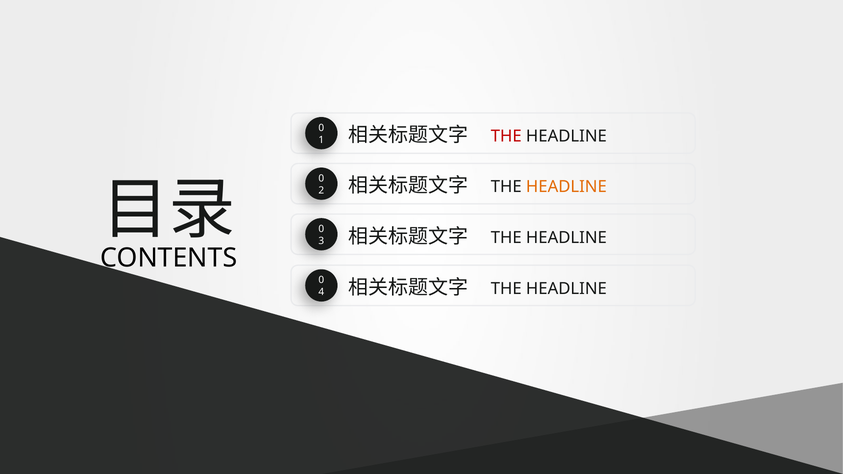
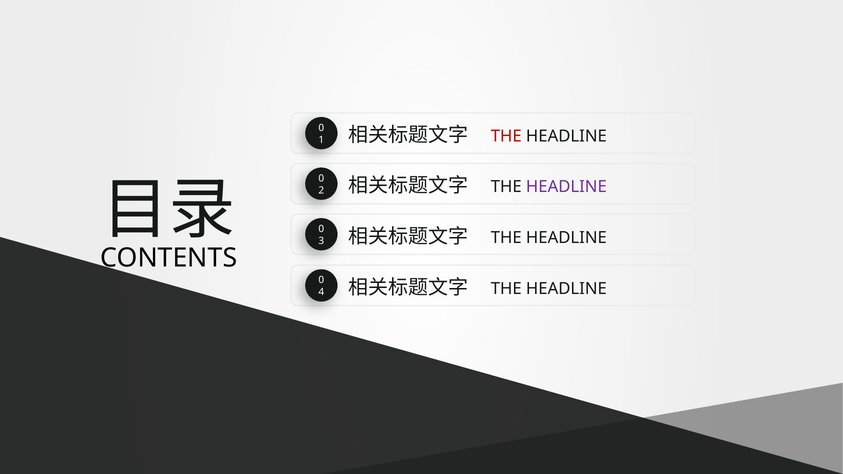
HEADLINE at (566, 187) colour: orange -> purple
